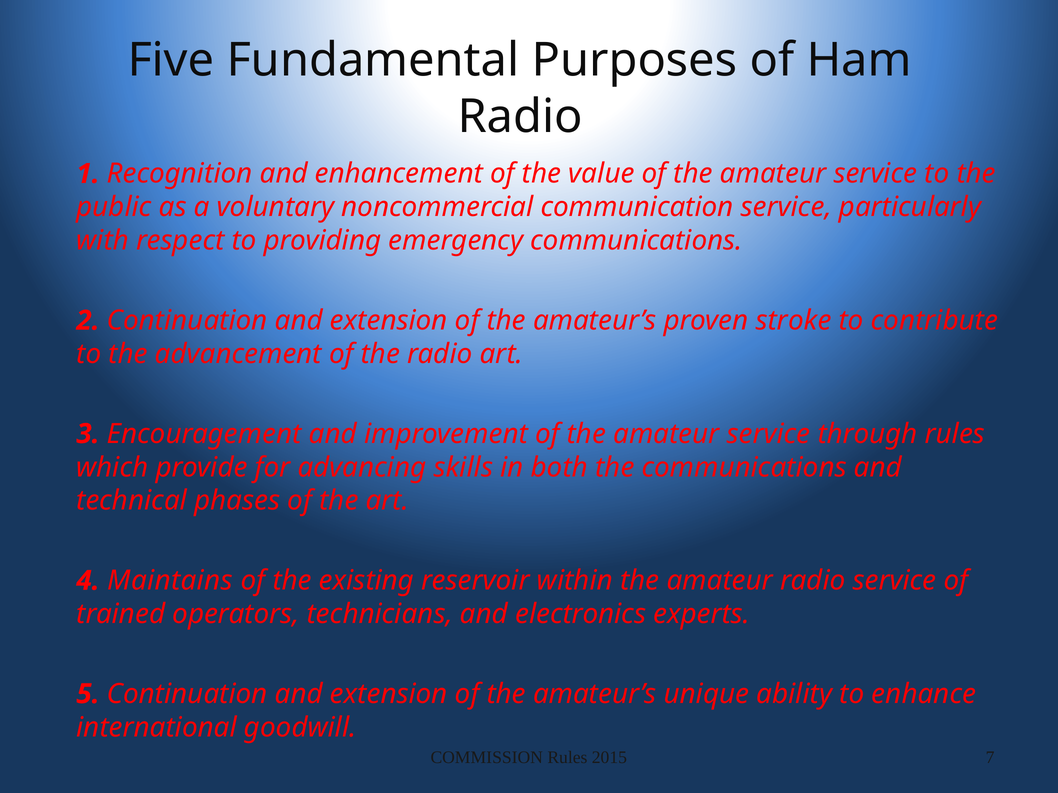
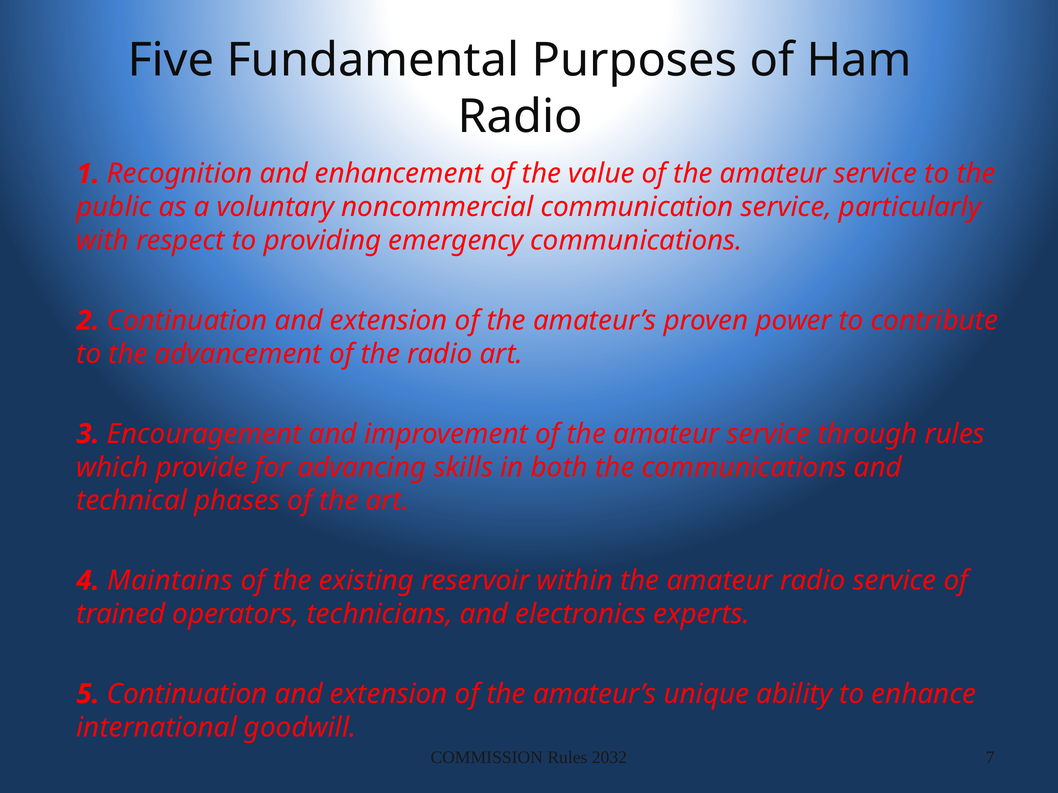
stroke: stroke -> power
2015: 2015 -> 2032
